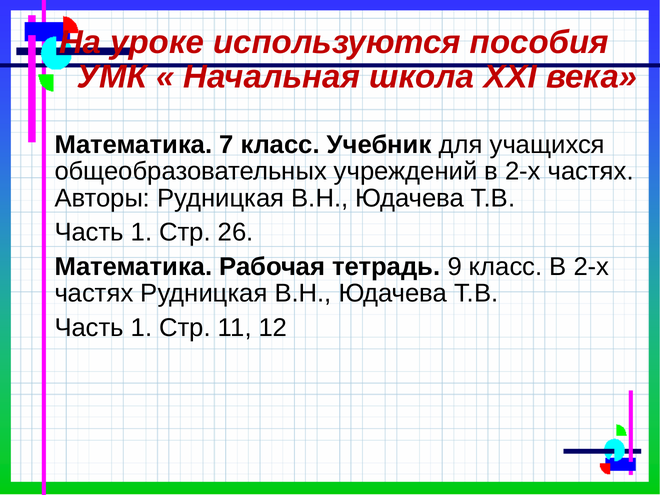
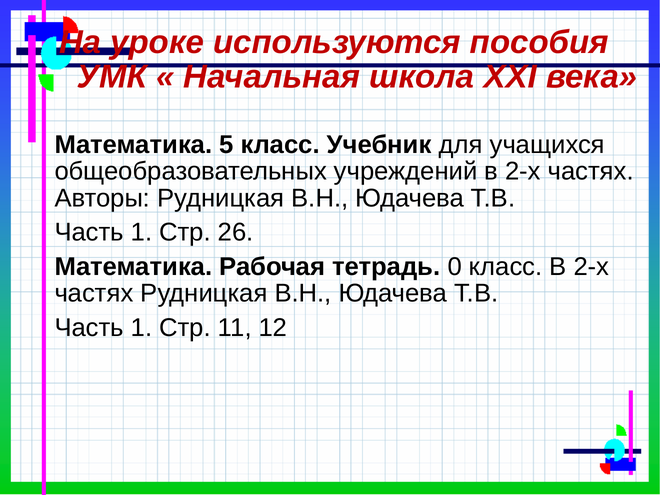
7: 7 -> 5
9: 9 -> 0
